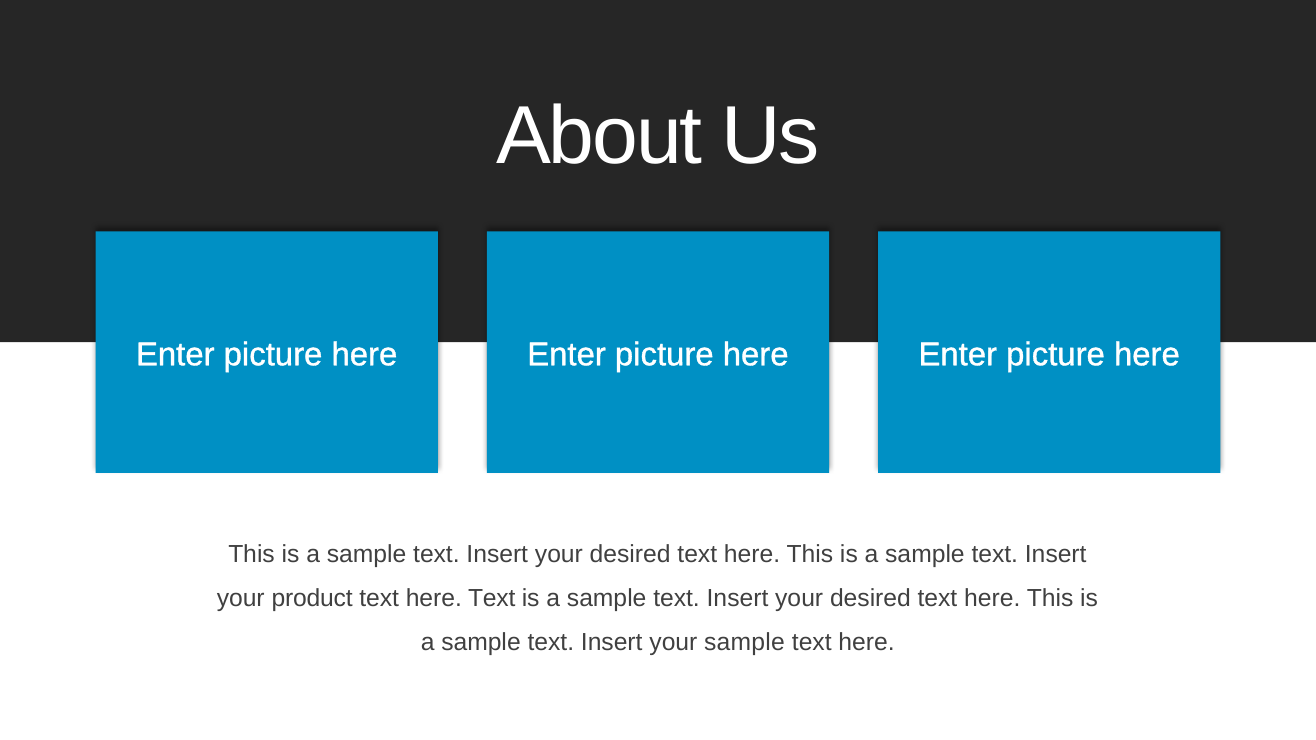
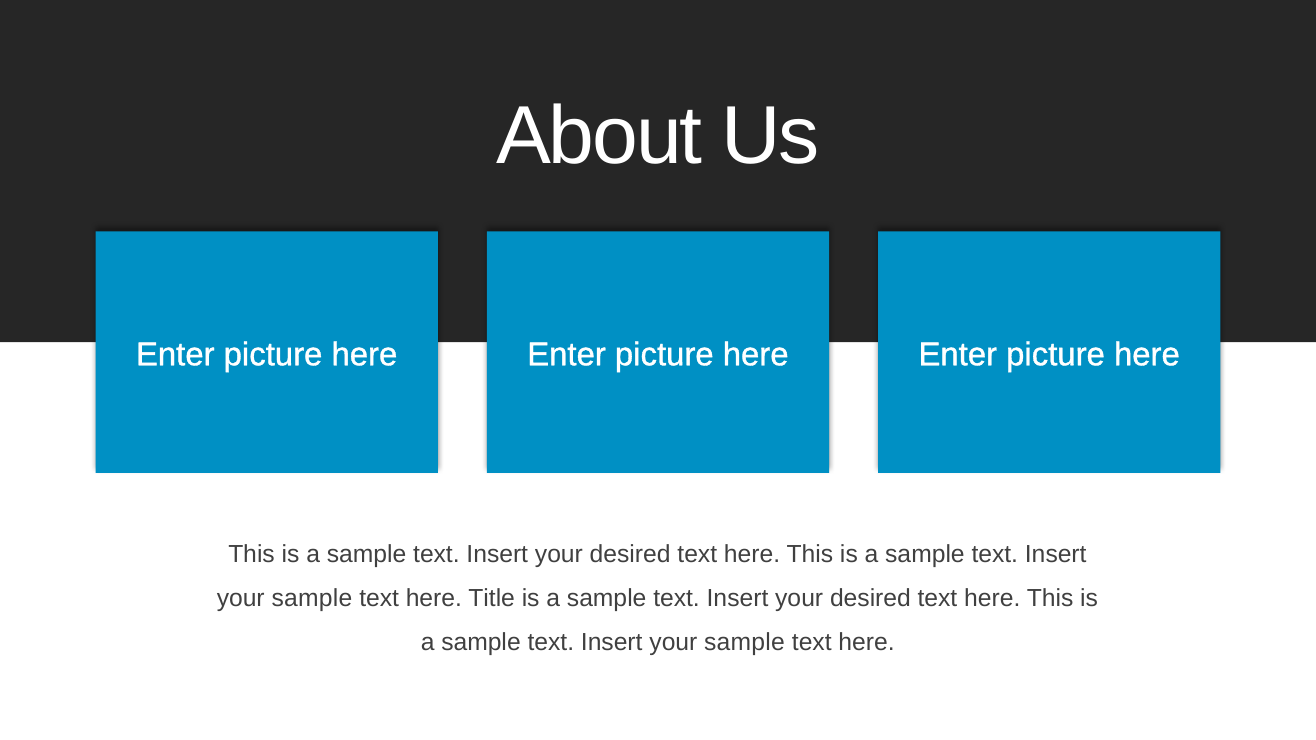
product at (312, 599): product -> sample
here Text: Text -> Title
